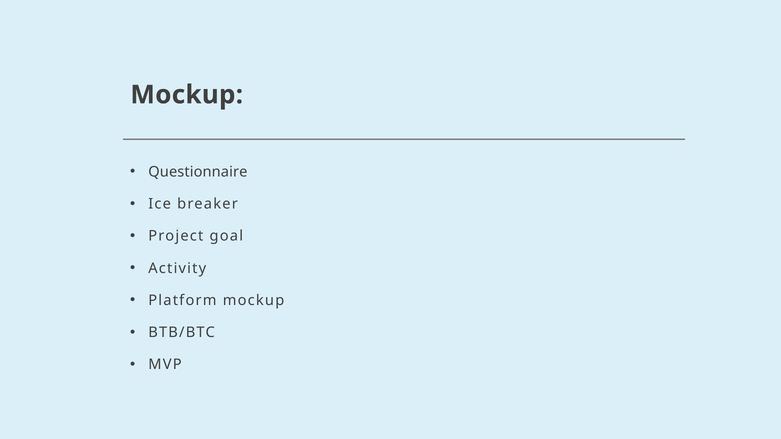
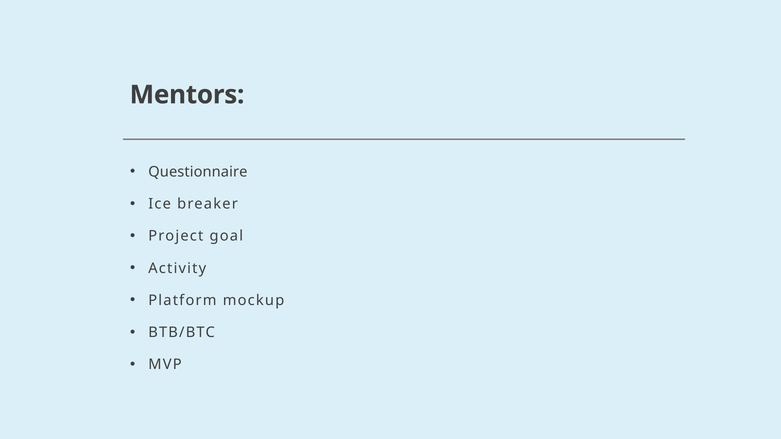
Mockup at (187, 95): Mockup -> Mentors
